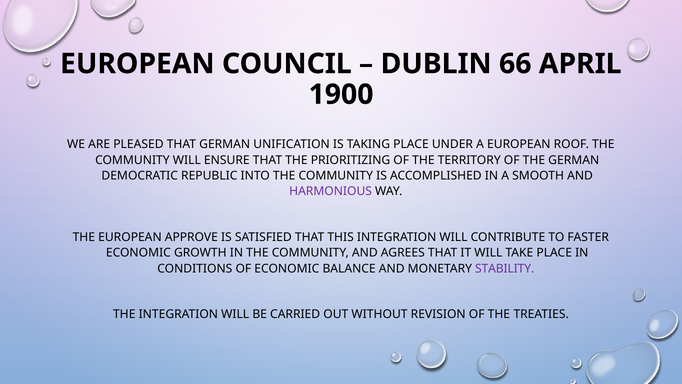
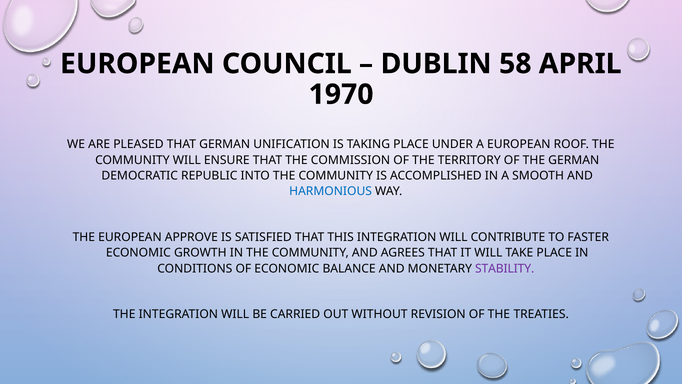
66: 66 -> 58
1900: 1900 -> 1970
PRIORITIZING: PRIORITIZING -> COMMISSION
HARMONIOUS colour: purple -> blue
